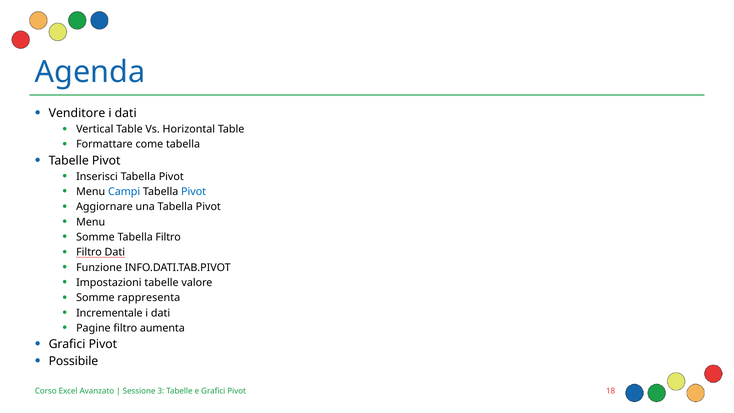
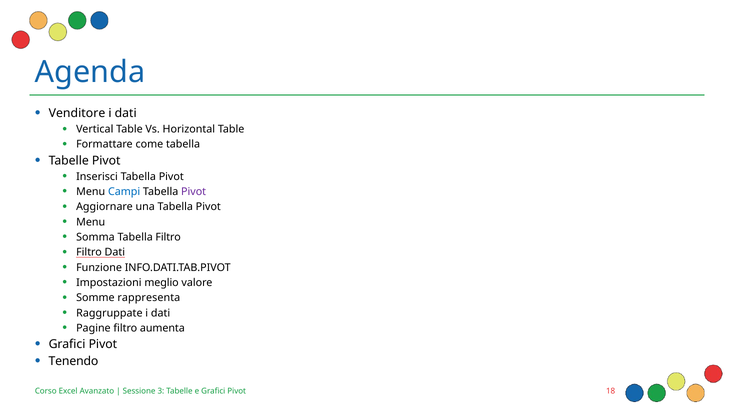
Pivot at (194, 192) colour: blue -> purple
Somme at (95, 237): Somme -> Somma
Impostazioni tabelle: tabelle -> meglio
Incrementale: Incrementale -> Raggruppate
Possibile: Possibile -> Tenendo
